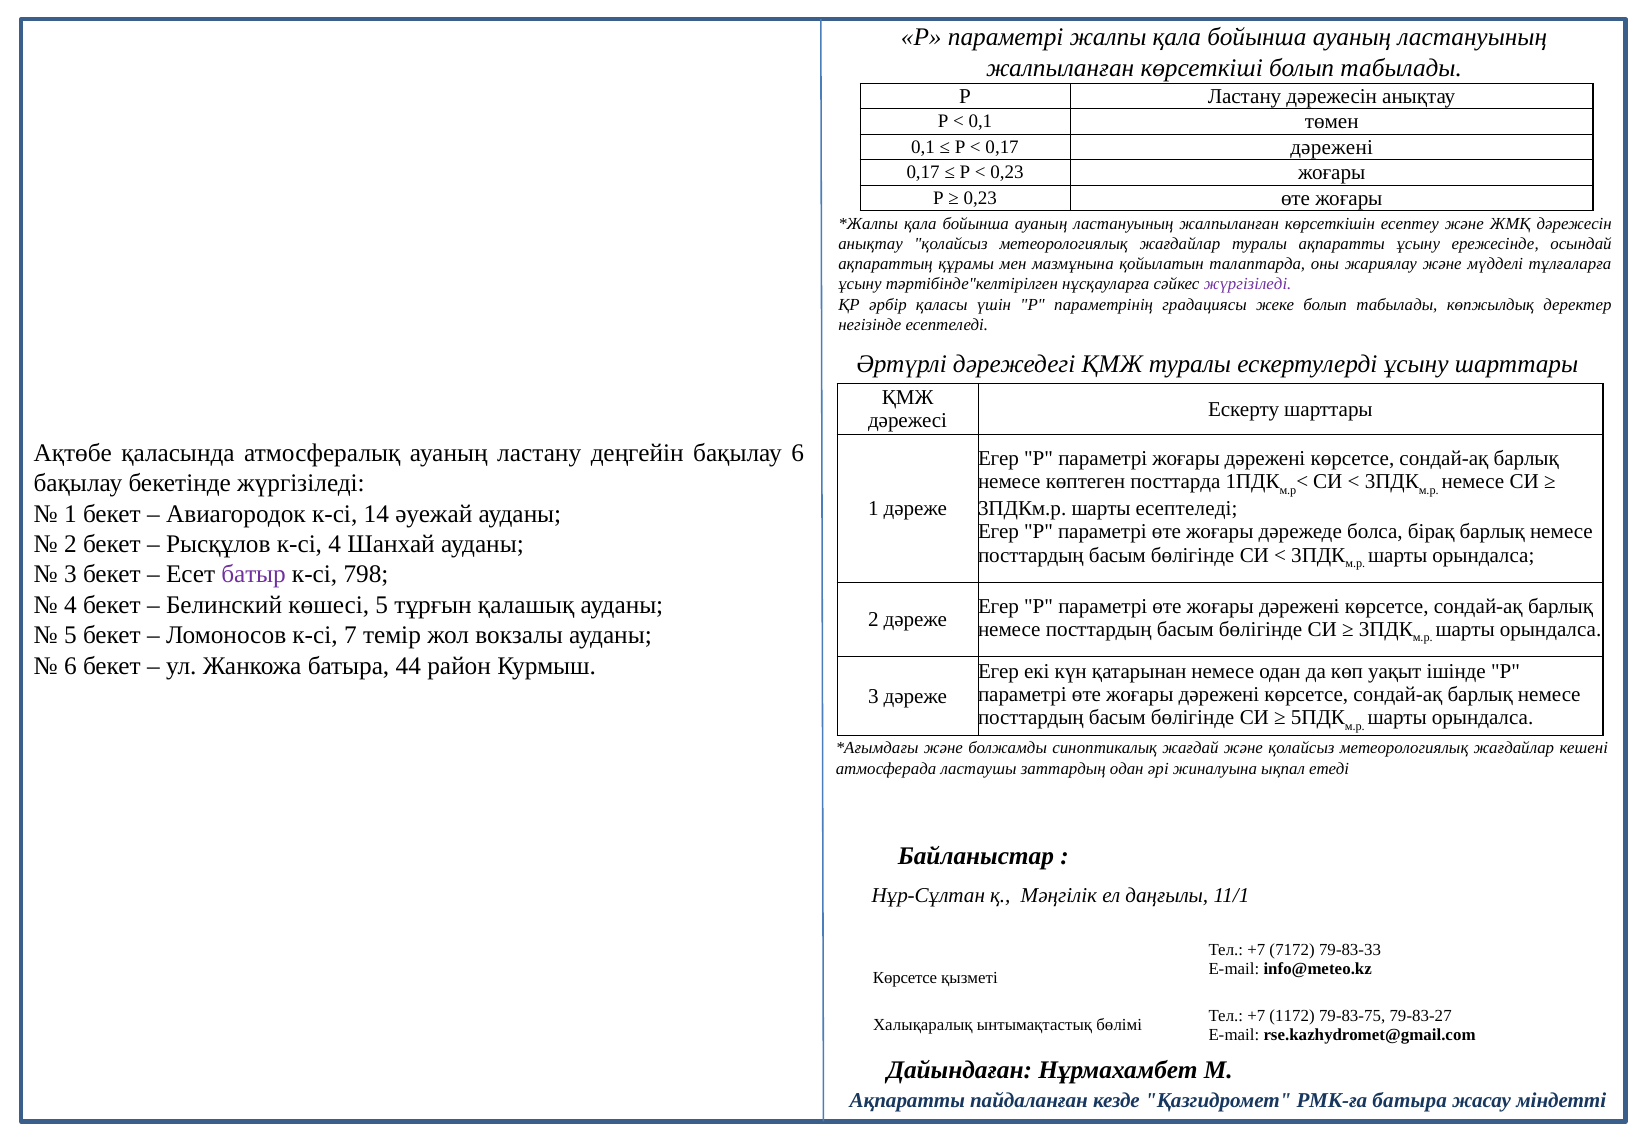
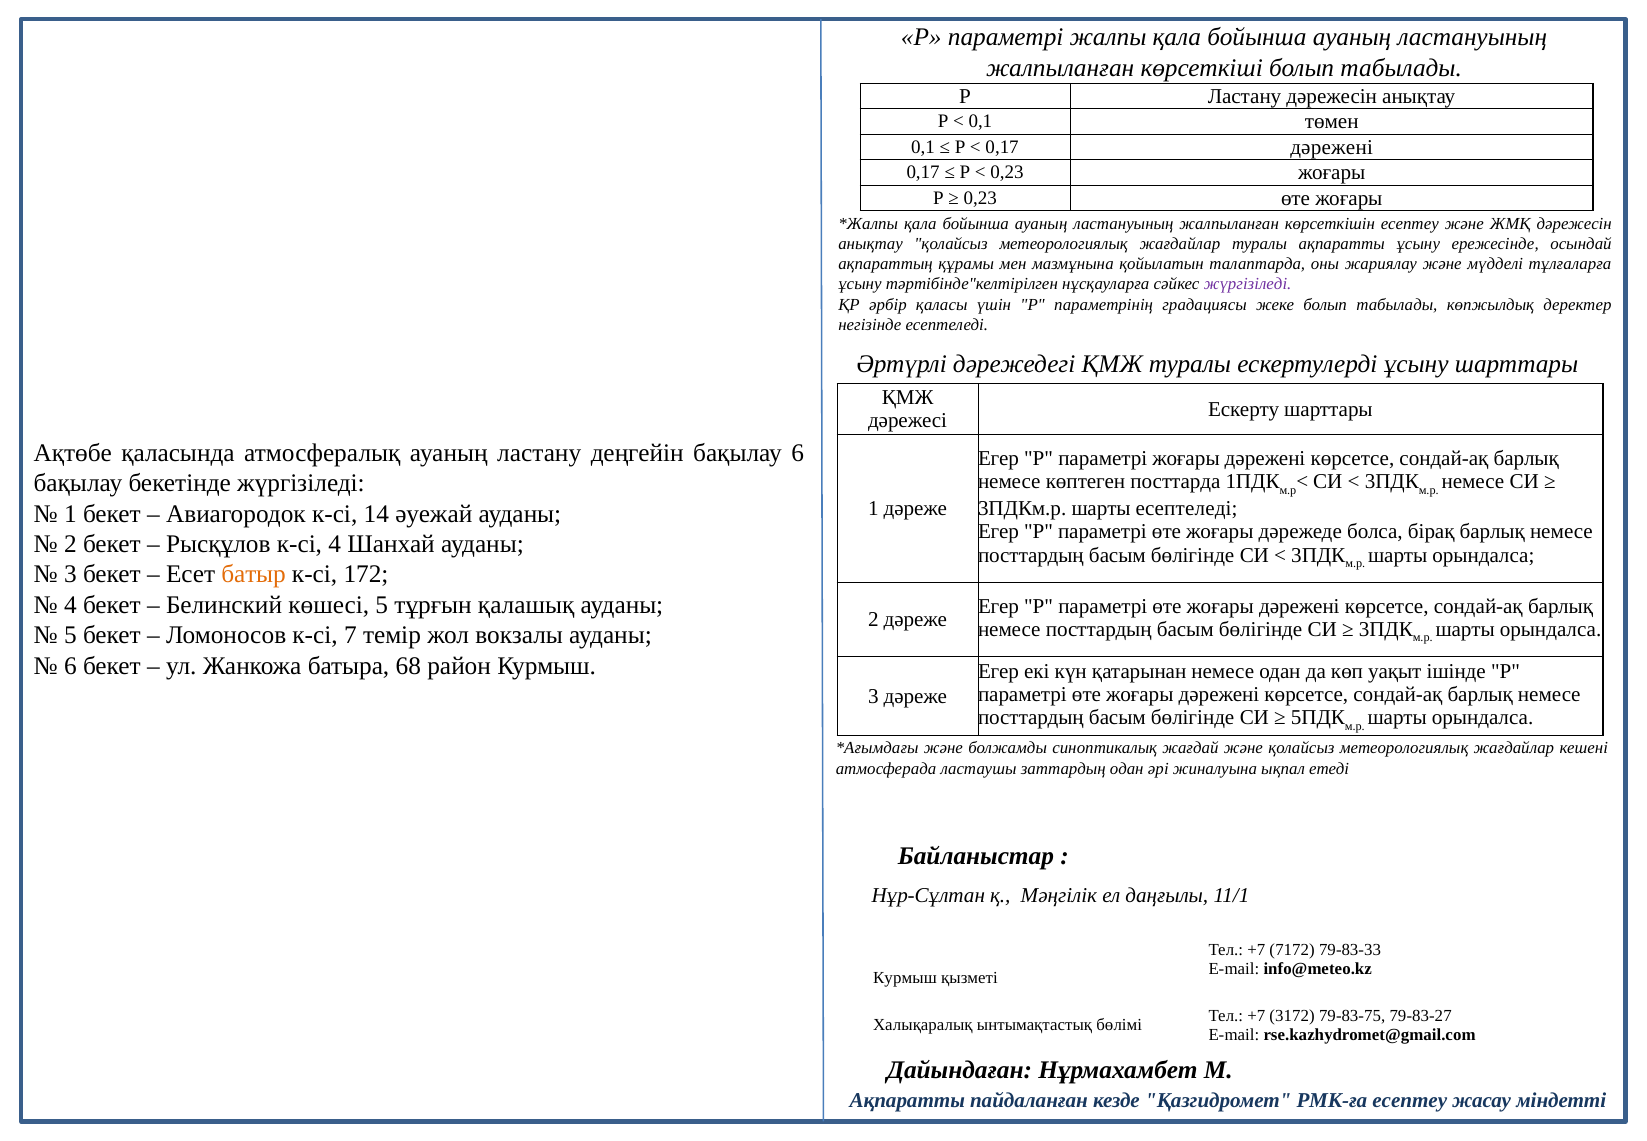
батыр colour: purple -> orange
798: 798 -> 172
44: 44 -> 68
Көрсетсе at (905, 977): Көрсетсе -> Курмыш
1172: 1172 -> 3172
РМК-ға батыра: батыра -> есептеу
